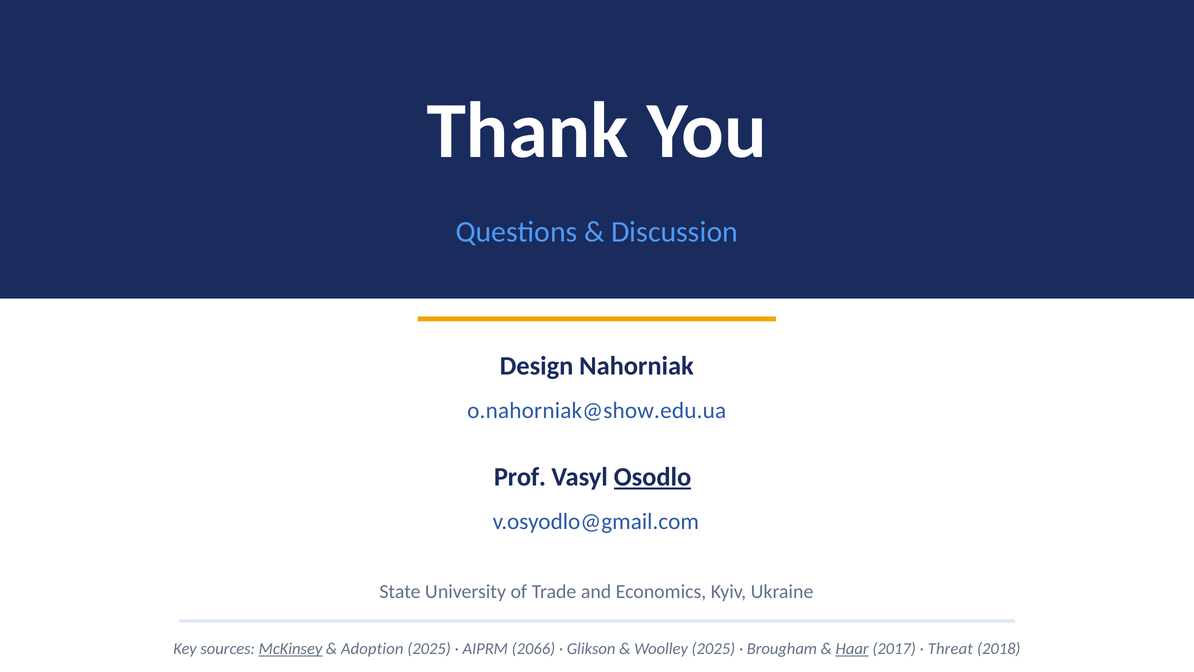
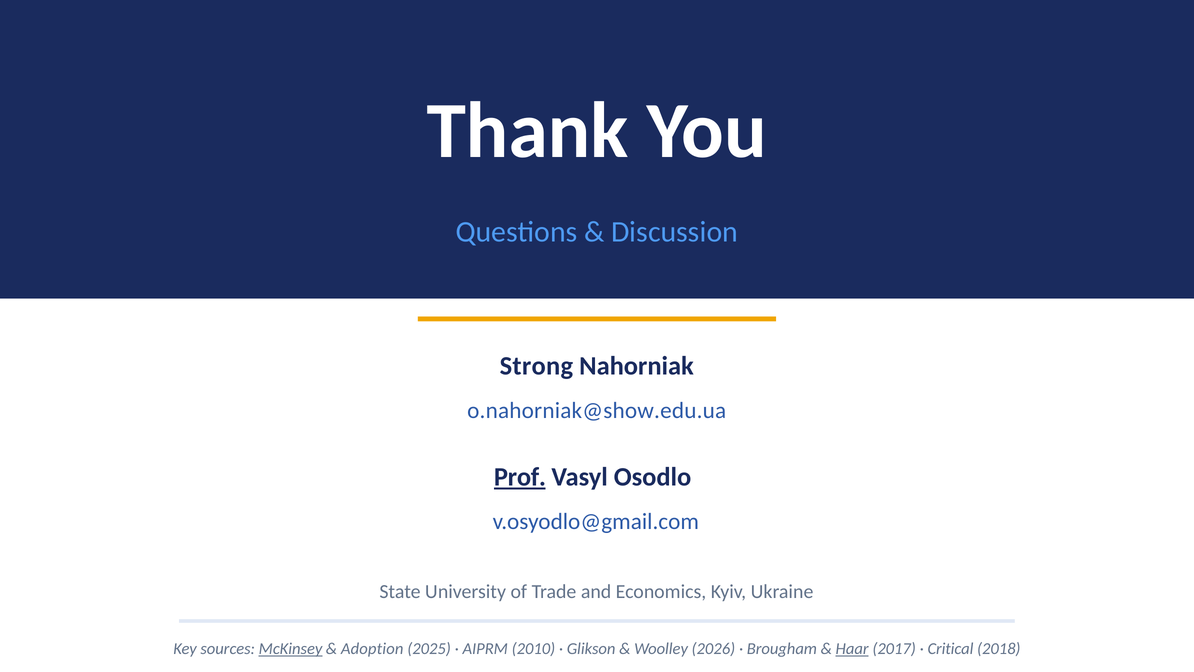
Design: Design -> Strong
Prof underline: none -> present
Osodlo underline: present -> none
2066: 2066 -> 2010
Woolley 2025: 2025 -> 2026
Threat: Threat -> Critical
